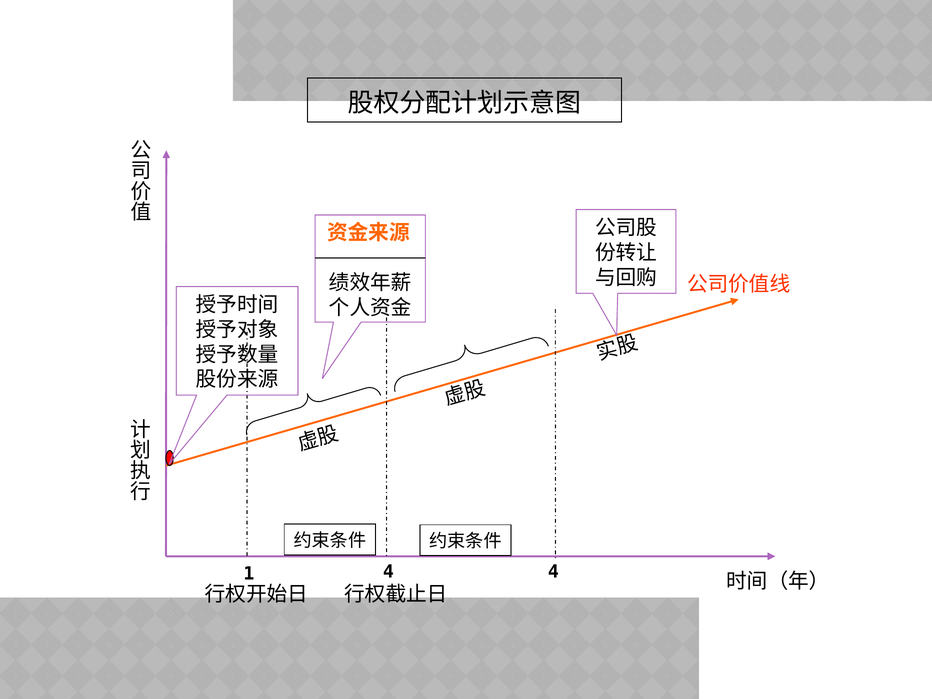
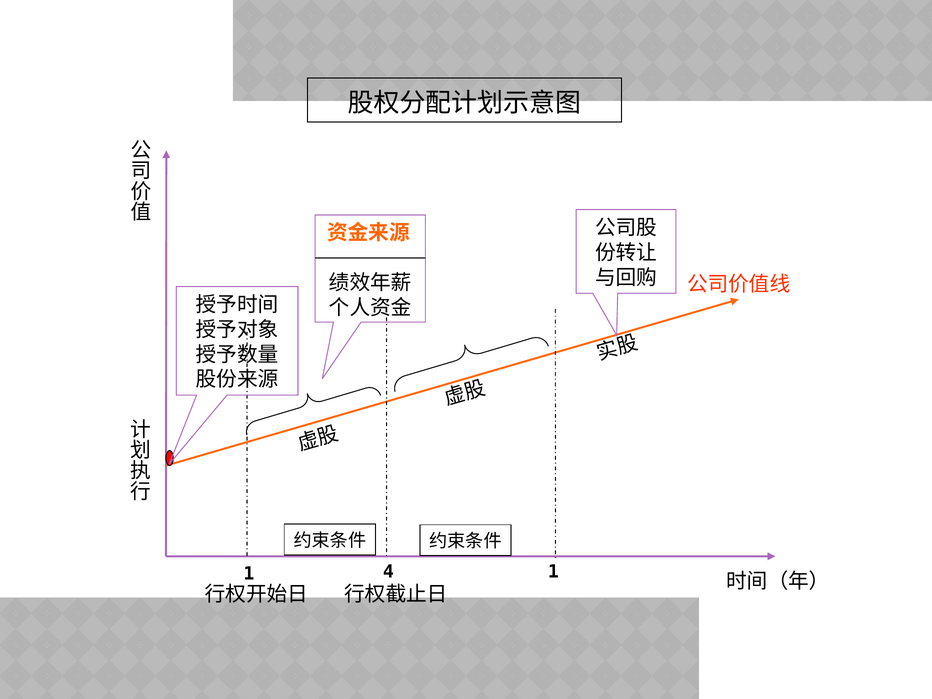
4 4: 4 -> 1
